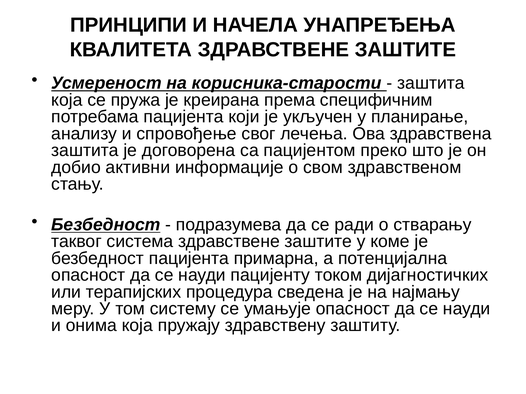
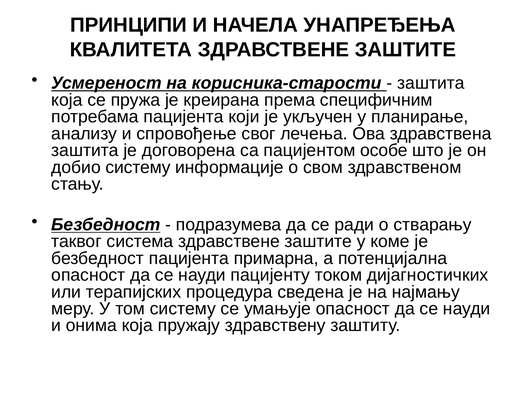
преко: преко -> особе
добио активни: активни -> систему
